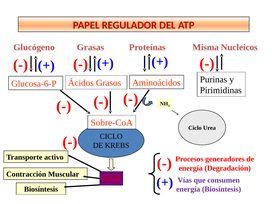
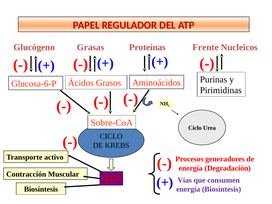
Misma: Misma -> Frente
